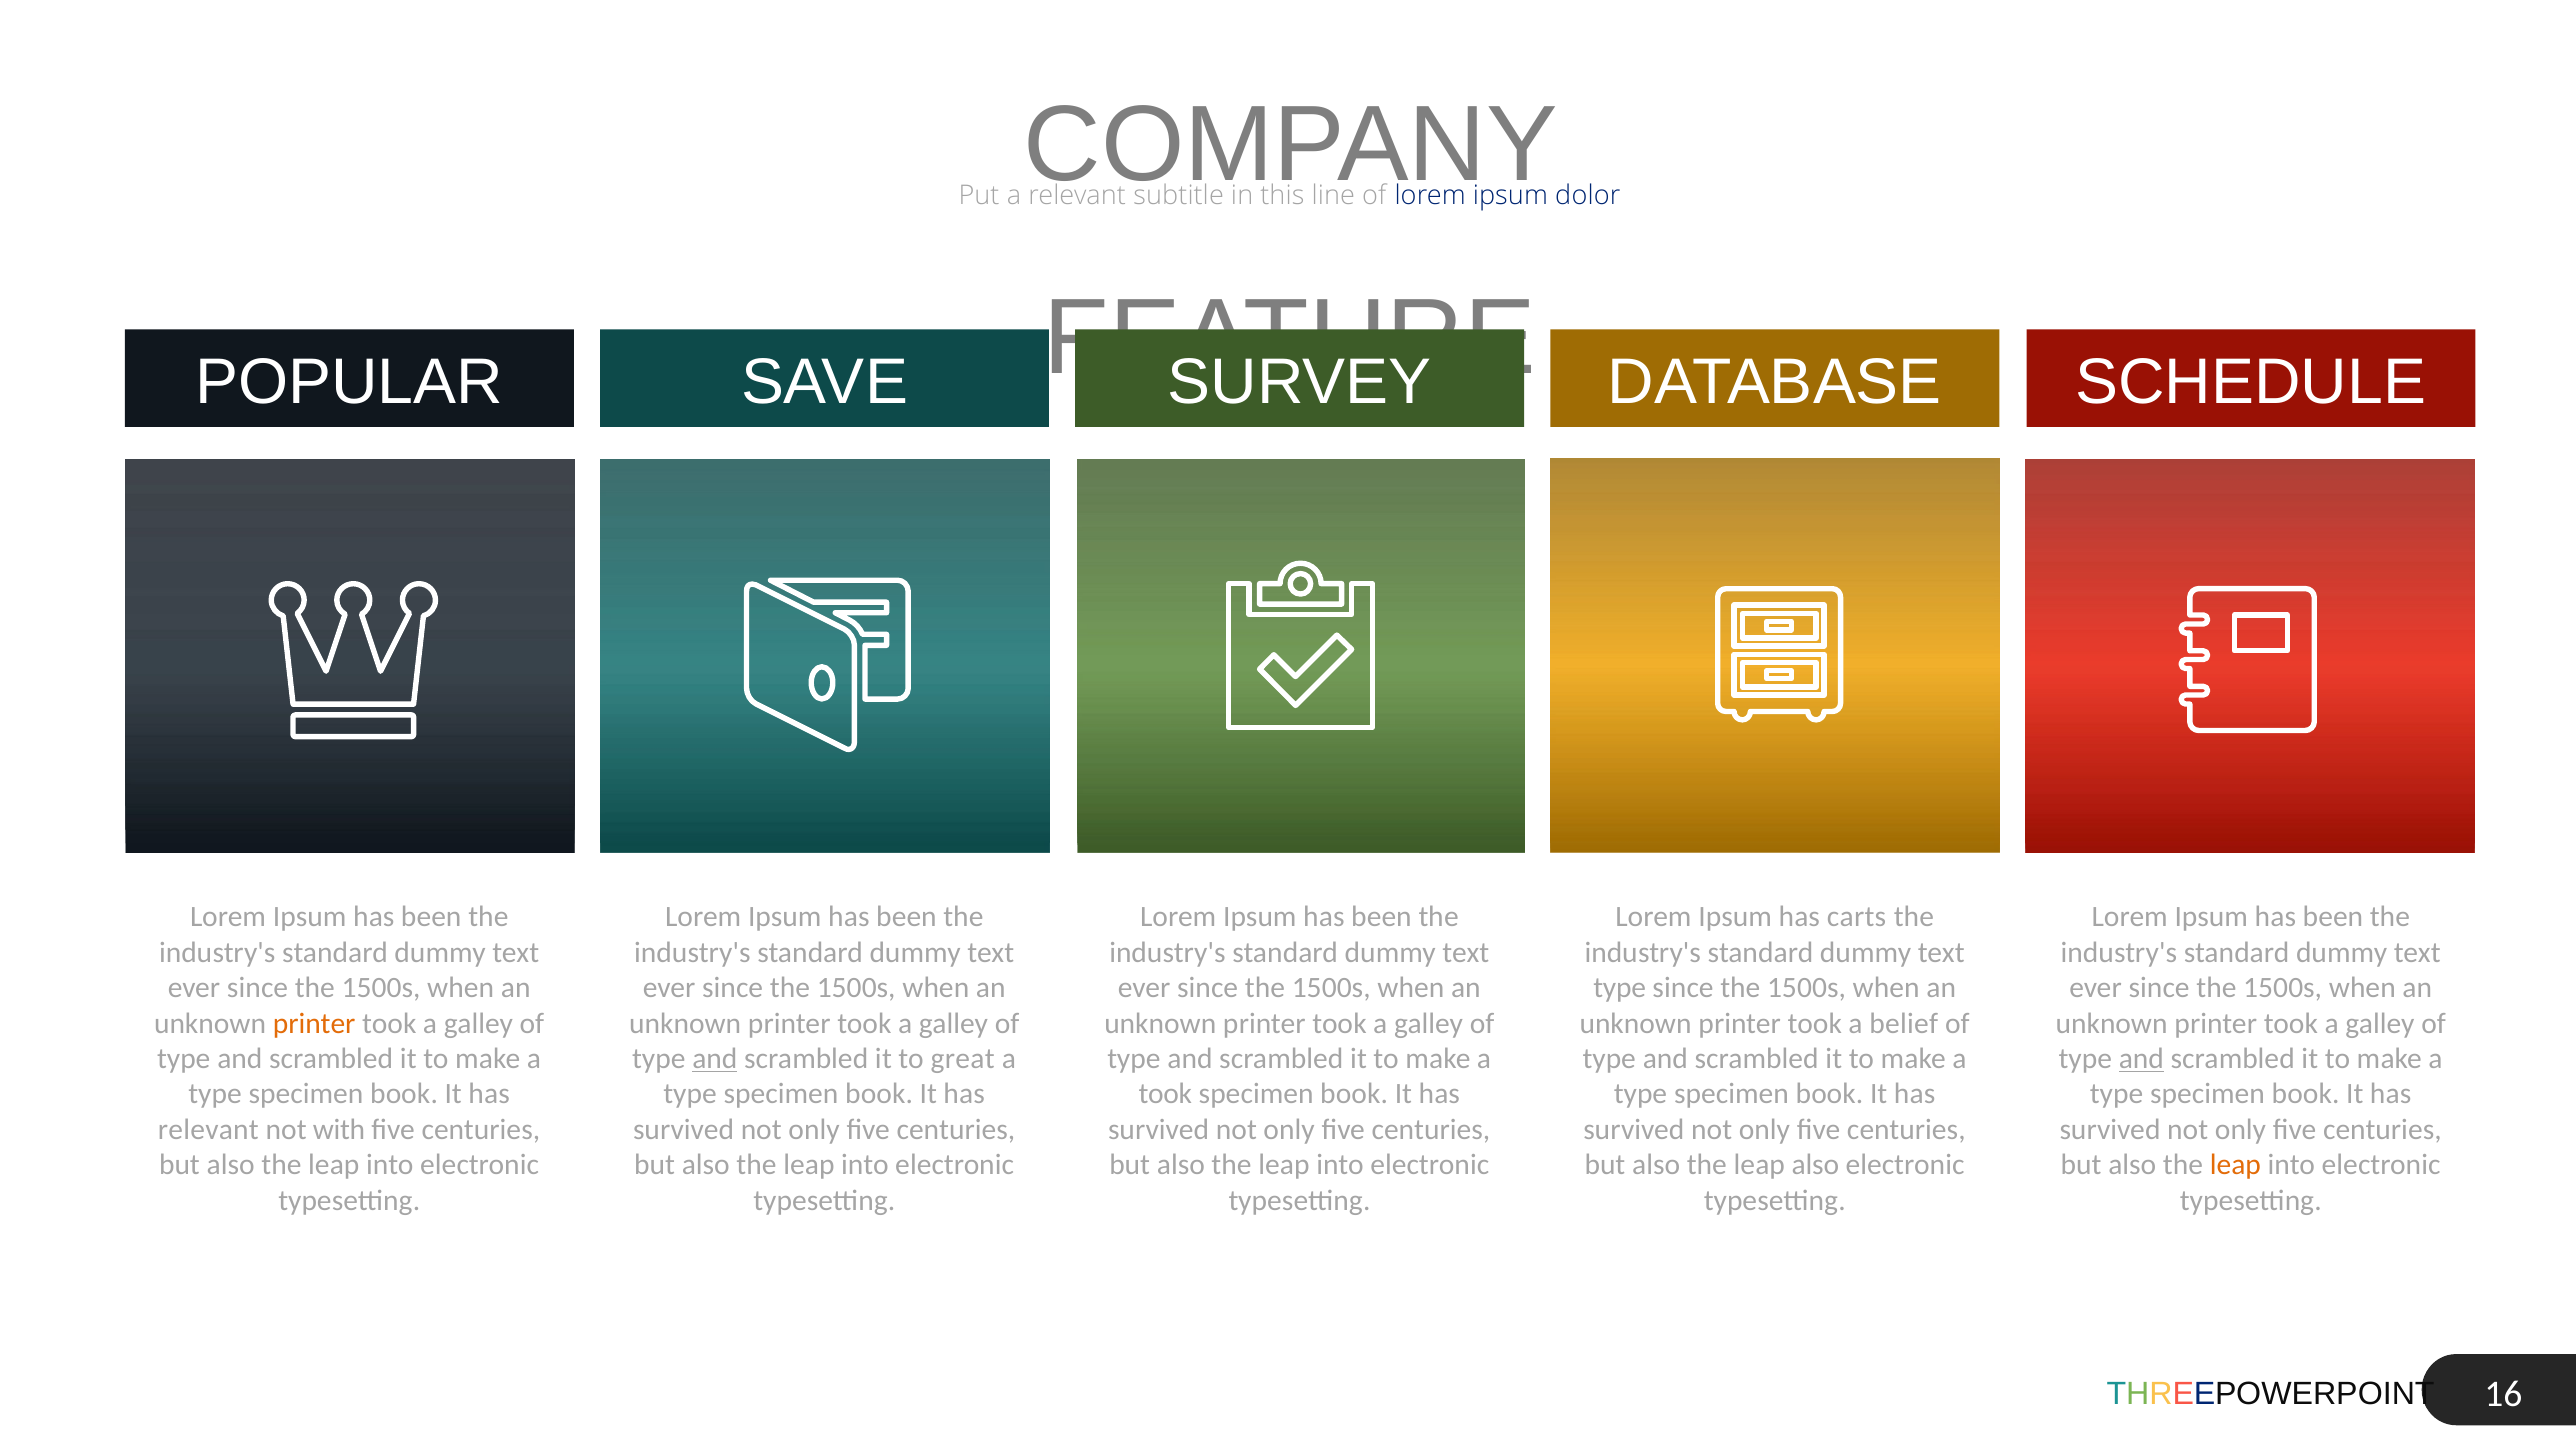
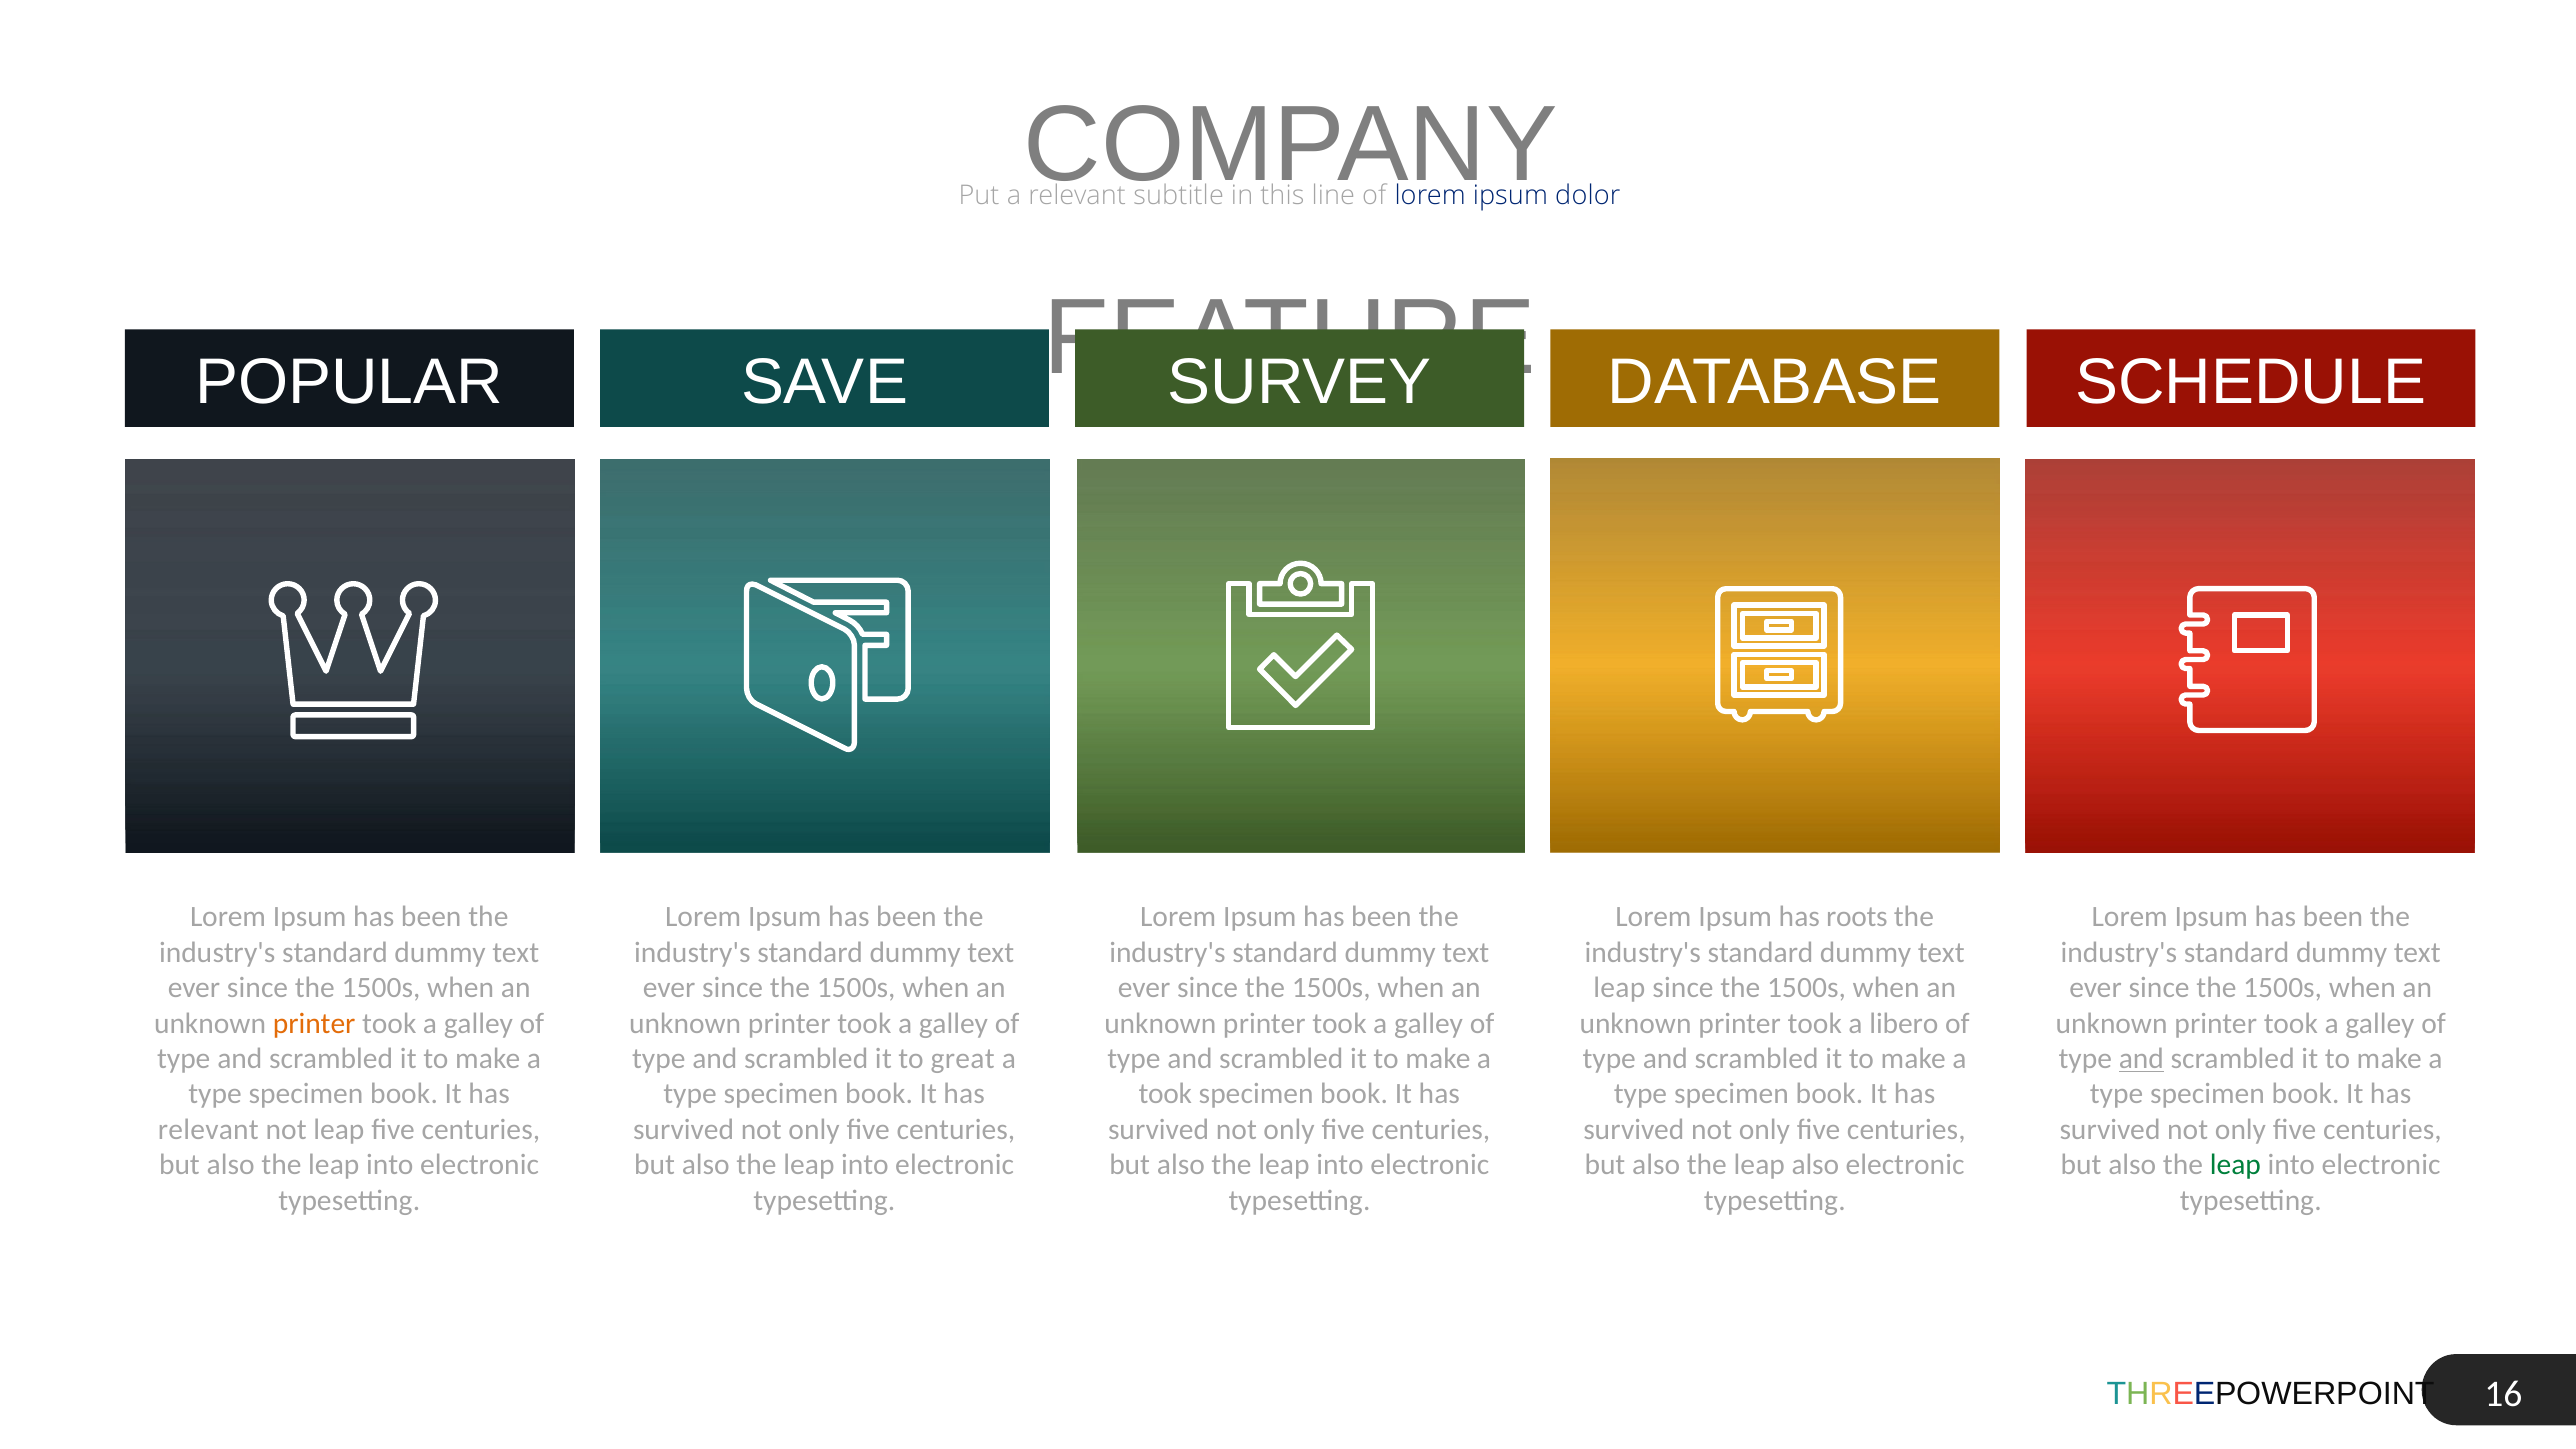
carts: carts -> roots
type at (1620, 988): type -> leap
belief: belief -> libero
and at (715, 1059) underline: present -> none
not with: with -> leap
leap at (2235, 1165) colour: orange -> green
